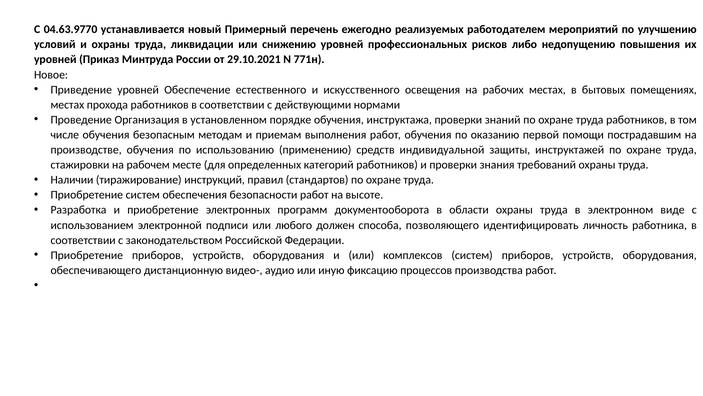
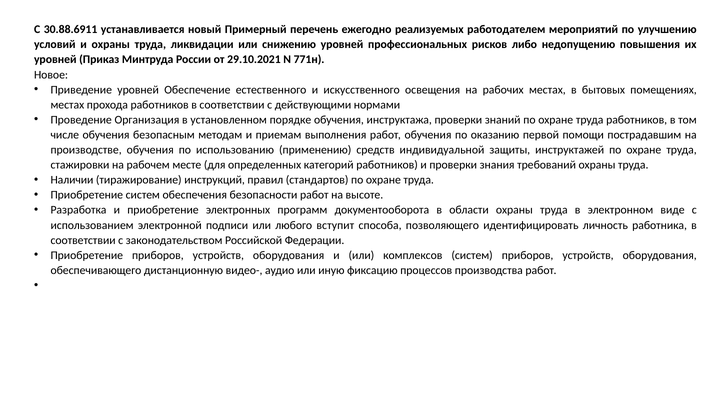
04.63.9770: 04.63.9770 -> 30.88.6911
должен: должен -> вступит
